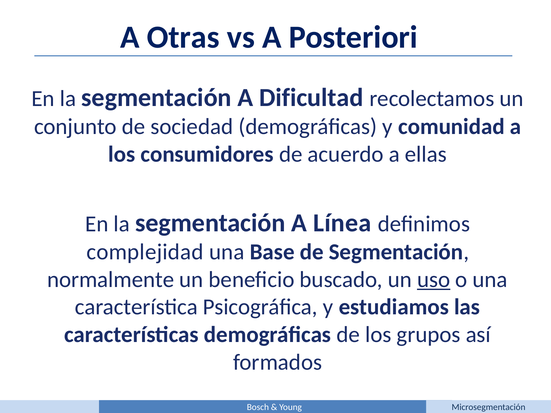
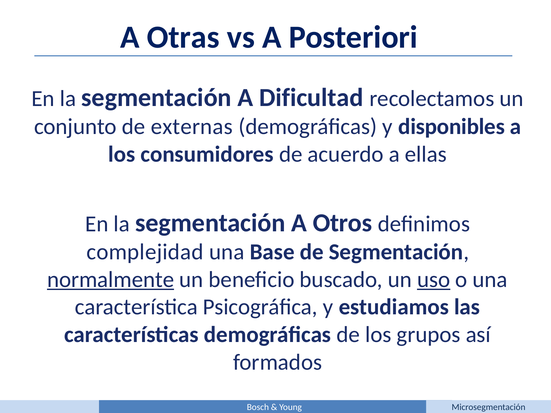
sociedad: sociedad -> externas
comunidad: comunidad -> disponibles
Línea: Línea -> Otros
normalmente underline: none -> present
